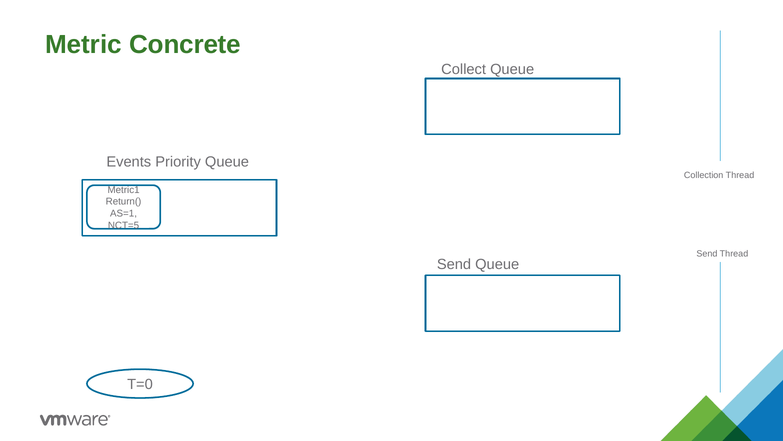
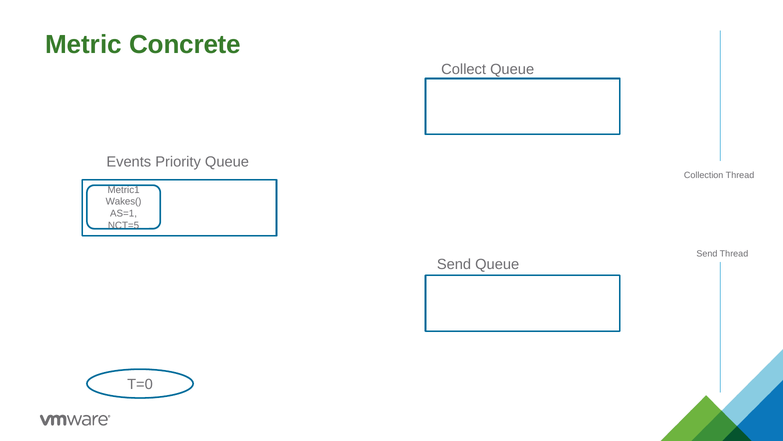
Return(: Return( -> Wakes(
